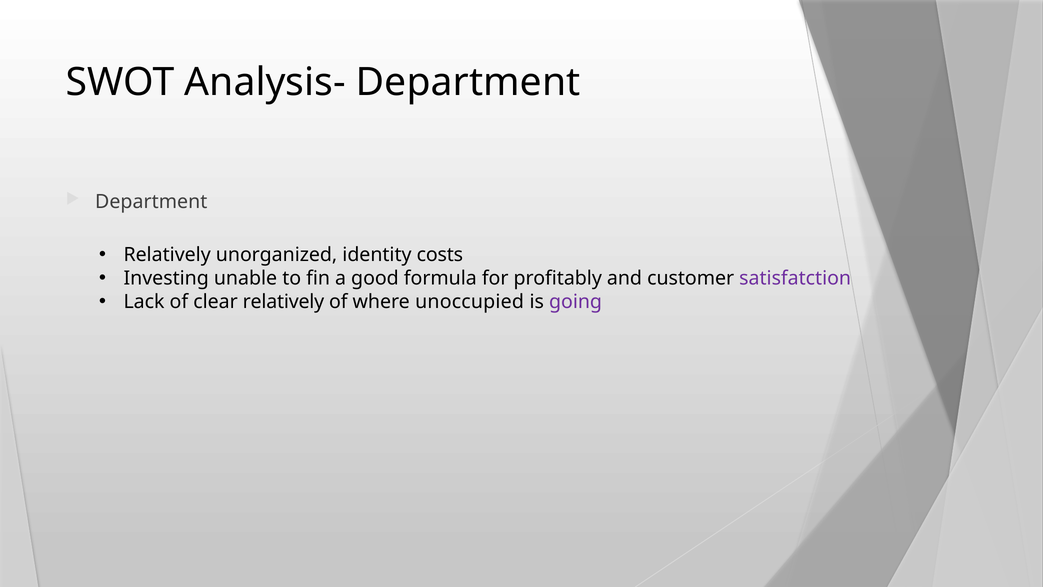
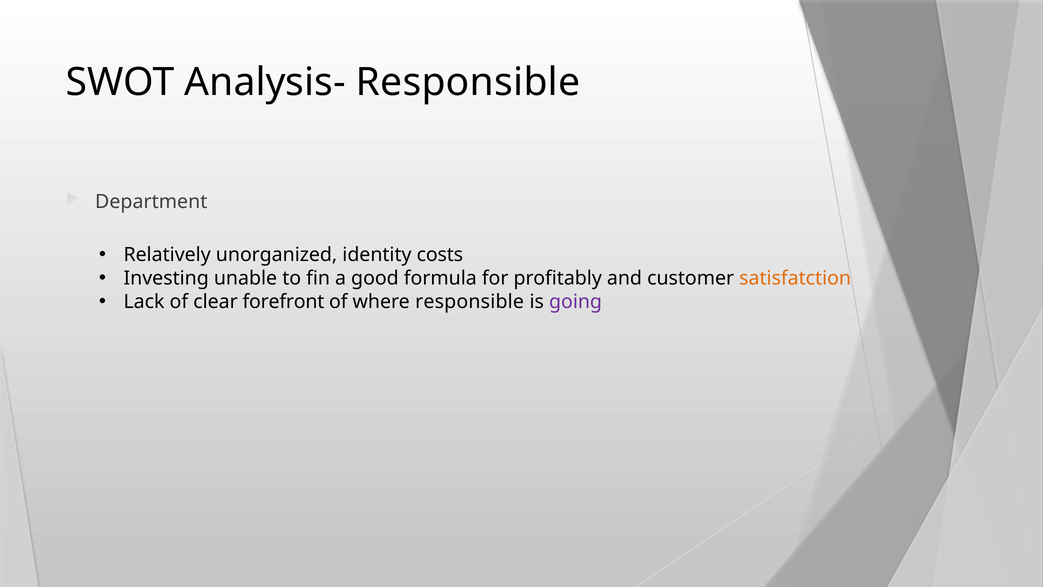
Analysis- Department: Department -> Responsible
satisfatction colour: purple -> orange
clear relatively: relatively -> forefront
where unoccupied: unoccupied -> responsible
